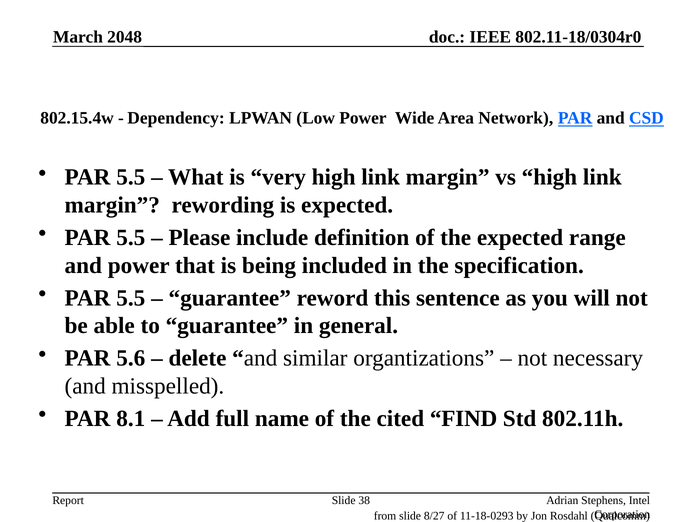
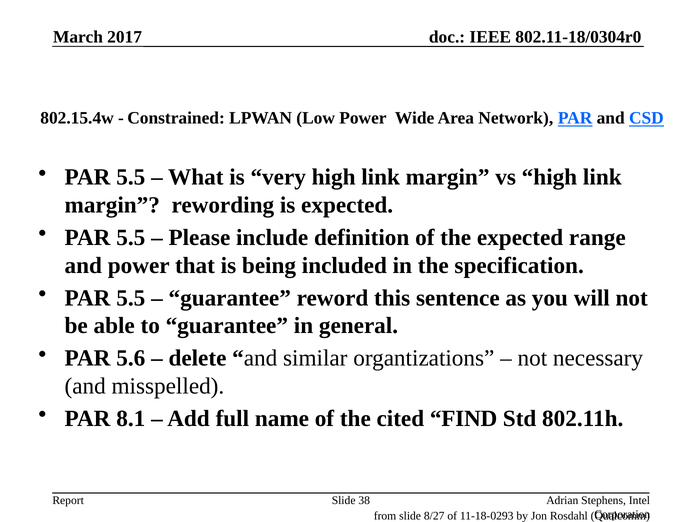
2048: 2048 -> 2017
Dependency: Dependency -> Constrained
